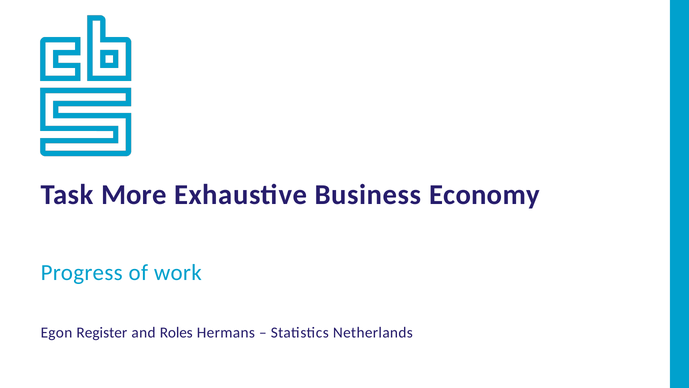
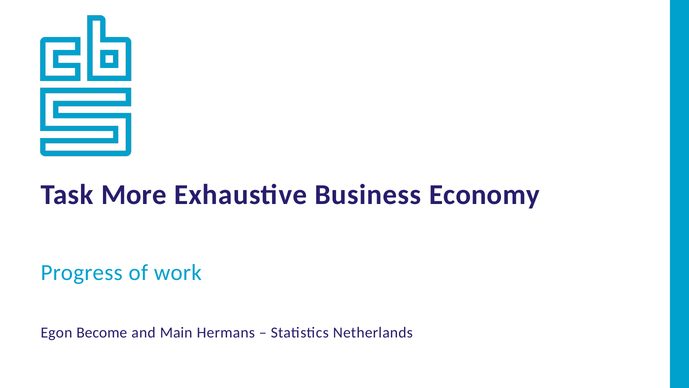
Register: Register -> Become
Roles: Roles -> Main
